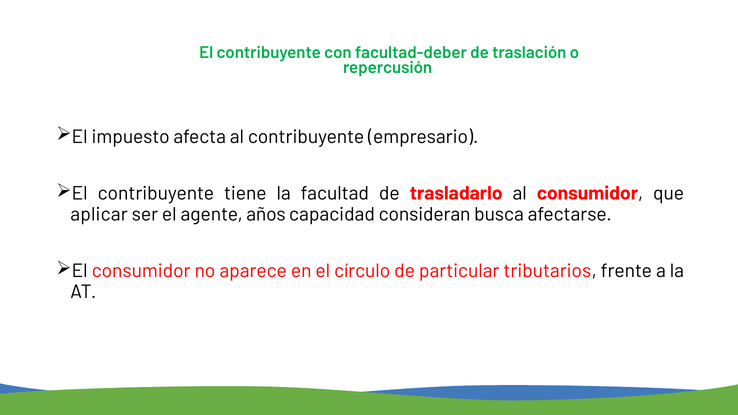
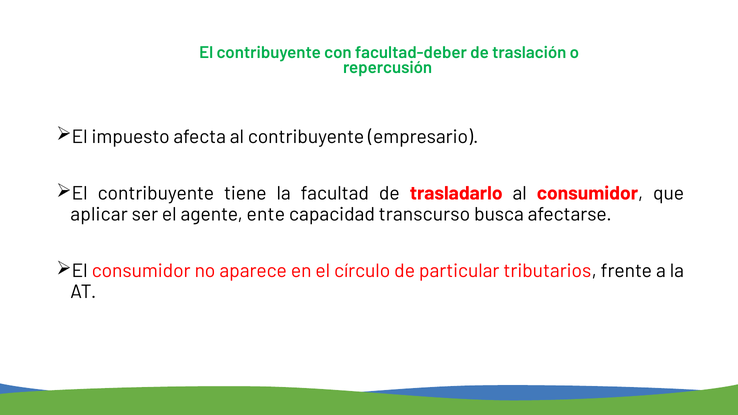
años: años -> ente
consideran: consideran -> transcurso
